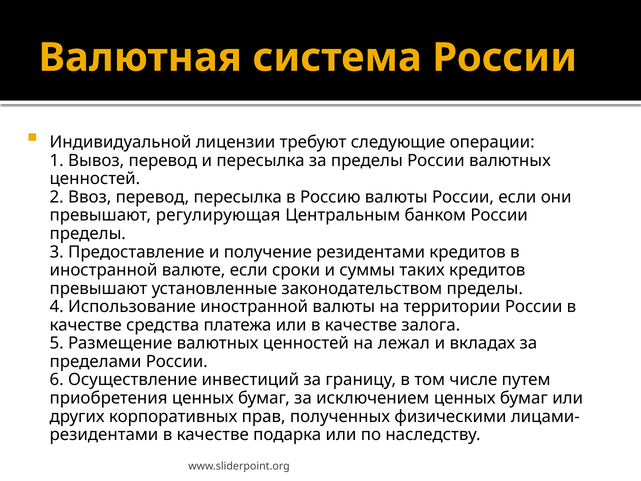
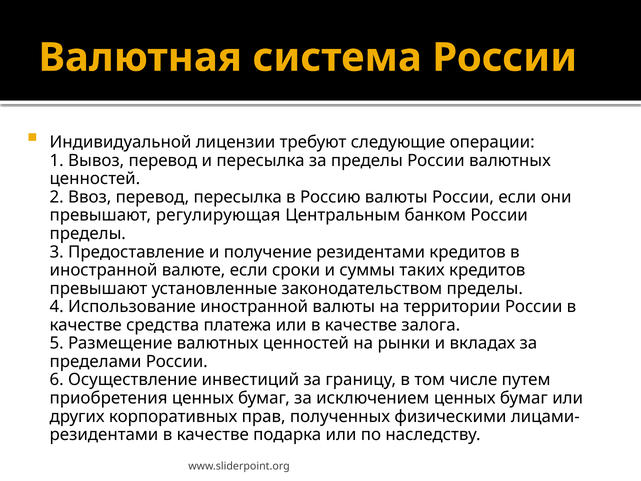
лежал: лежал -> рынки
